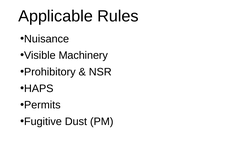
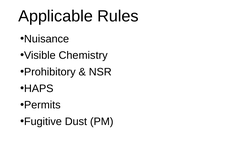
Machinery: Machinery -> Chemistry
